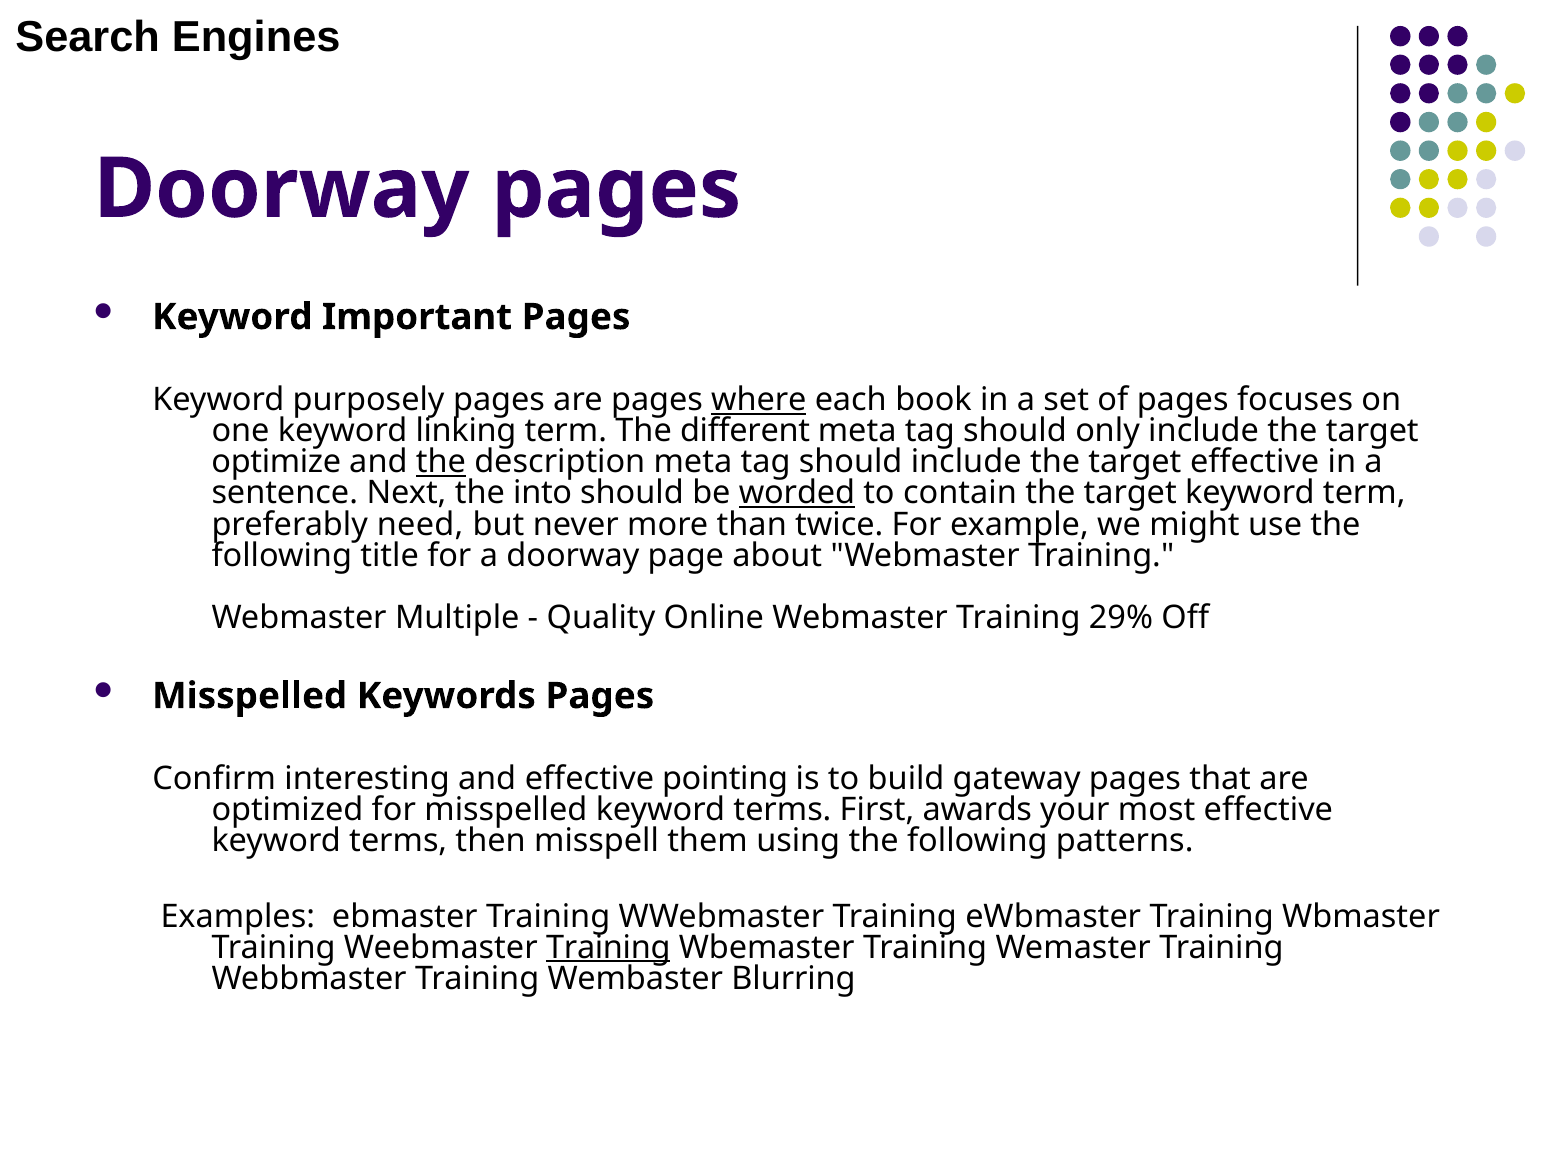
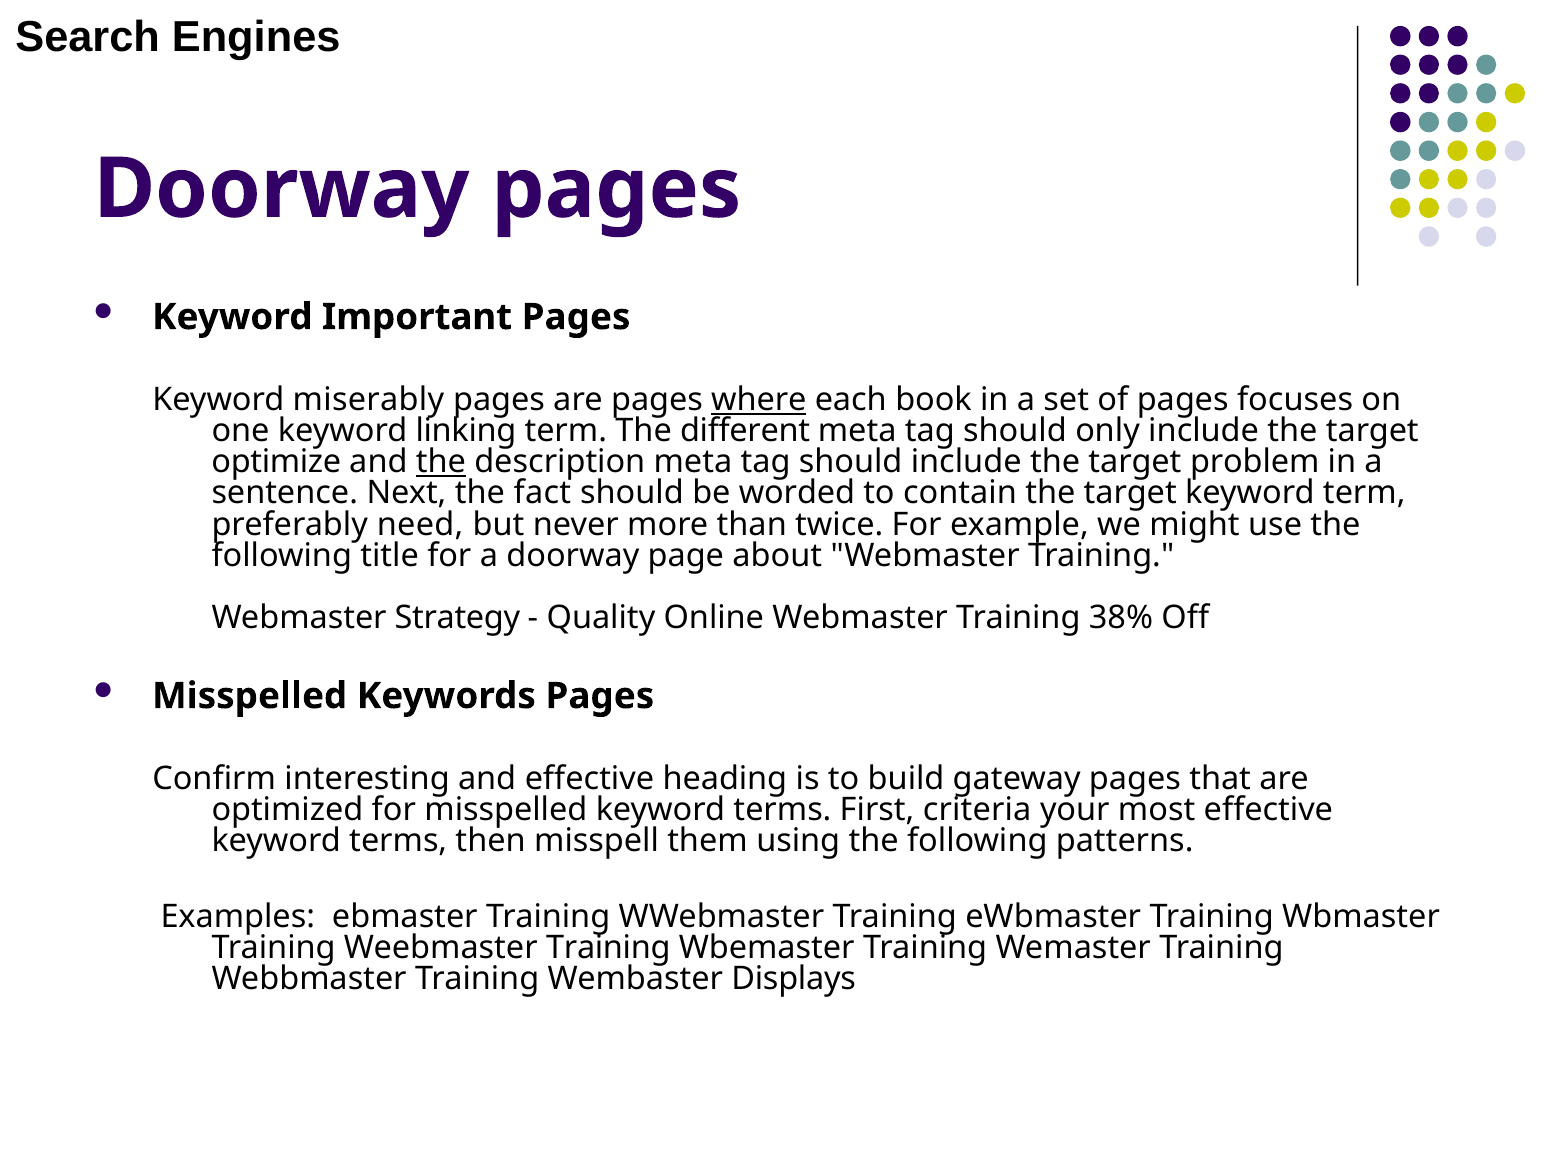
purposely: purposely -> miserably
target effective: effective -> problem
into: into -> fact
worded underline: present -> none
Multiple: Multiple -> Strategy
29%: 29% -> 38%
pointing: pointing -> heading
awards: awards -> criteria
Training at (608, 948) underline: present -> none
Blurring: Blurring -> Displays
